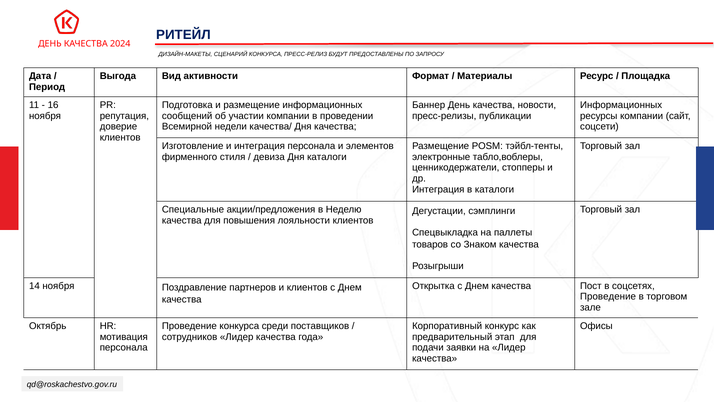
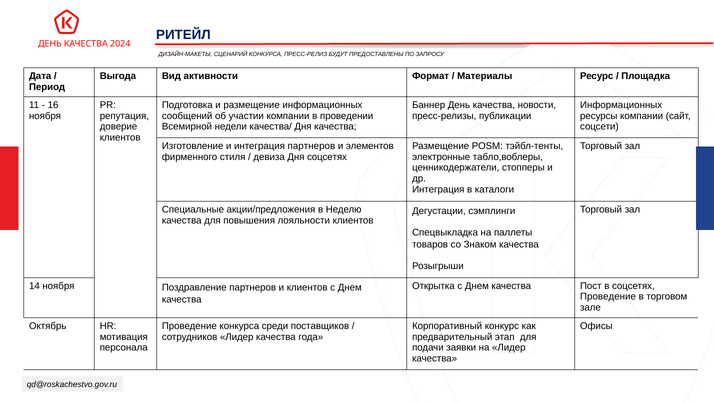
интеграция персонала: персонала -> партнеров
Дня каталоги: каталоги -> соцсетях
